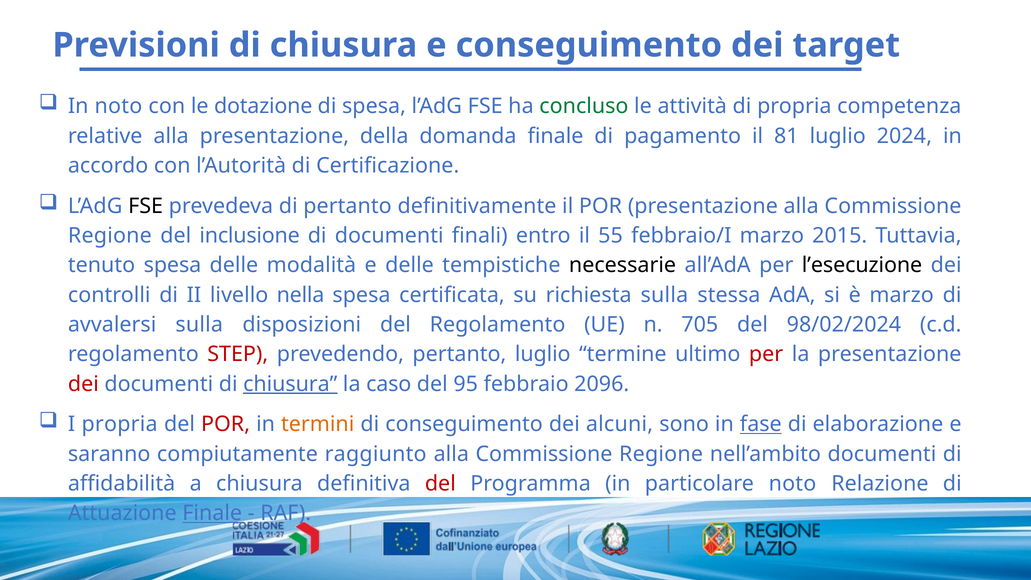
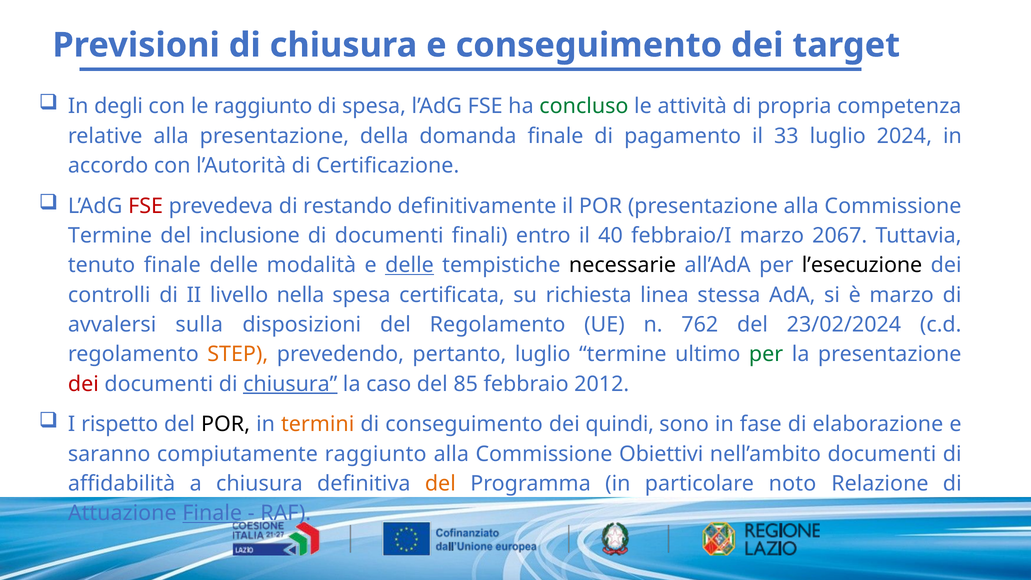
In noto: noto -> degli
le dotazione: dotazione -> raggiunto
81: 81 -> 33
FSE at (146, 206) colour: black -> red
di pertanto: pertanto -> restando
Regione at (110, 236): Regione -> Termine
55: 55 -> 40
2015: 2015 -> 2067
tenuto spesa: spesa -> finale
delle at (410, 265) underline: none -> present
richiesta sulla: sulla -> linea
705: 705 -> 762
98/02/2024: 98/02/2024 -> 23/02/2024
STEP colour: red -> orange
per at (766, 354) colour: red -> green
95: 95 -> 85
2096: 2096 -> 2012
I propria: propria -> rispetto
POR at (226, 424) colour: red -> black
alcuni: alcuni -> quindi
fase underline: present -> none
Regione at (661, 454): Regione -> Obiettivi
del at (440, 484) colour: red -> orange
